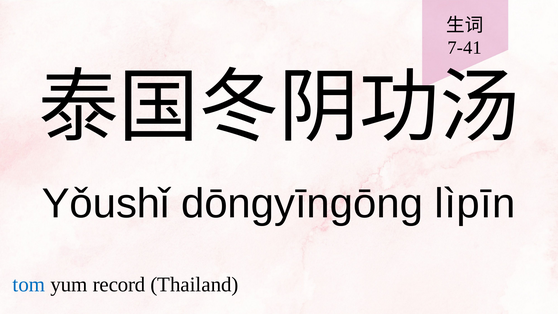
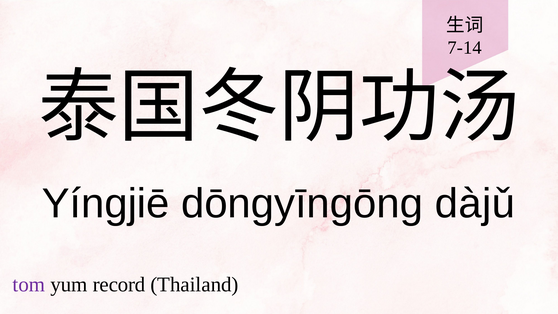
7-41: 7-41 -> 7-14
Yǒushǐ: Yǒushǐ -> Yíngjiē
lìpīn: lìpīn -> dàjǔ
tom colour: blue -> purple
